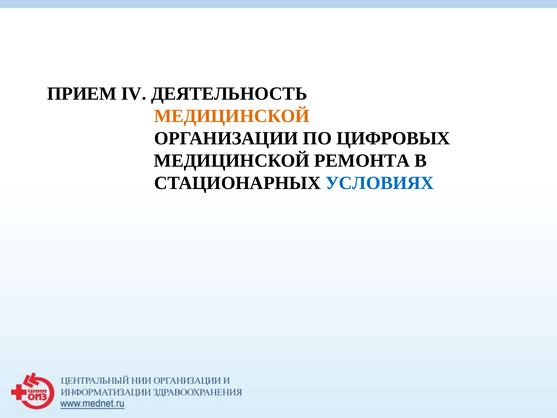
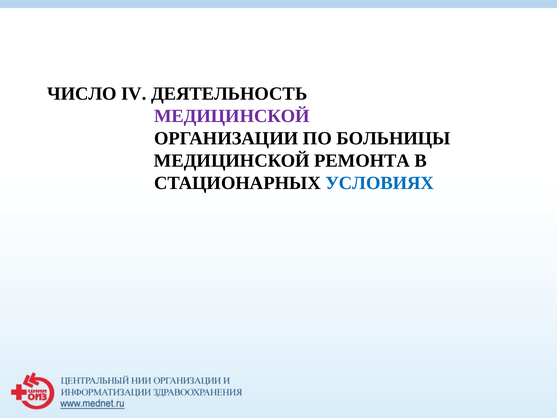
ПРИЕМ: ПРИЕМ -> ЧИСЛО
МЕДИЦИНСКОЙ at (232, 116) colour: orange -> purple
ЦИФРОВЫХ: ЦИФРОВЫХ -> БОЛЬНИЦЫ
